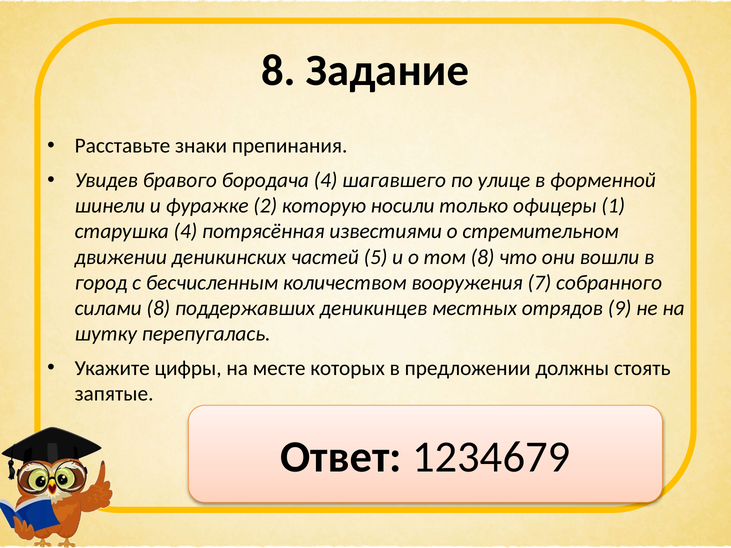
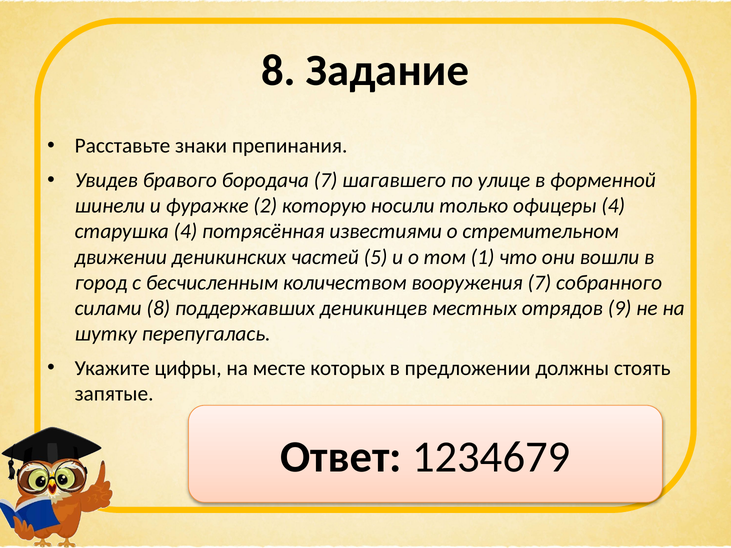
бородача 4: 4 -> 7
офицеры 1: 1 -> 4
том 8: 8 -> 1
